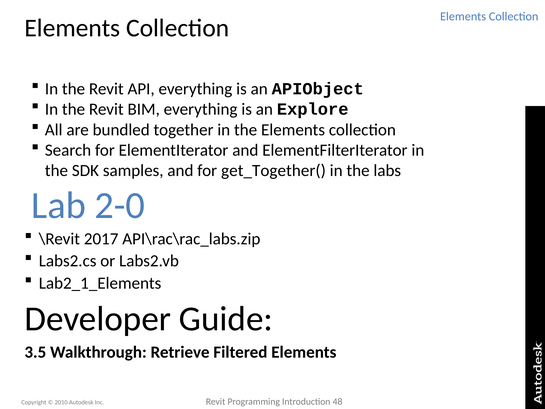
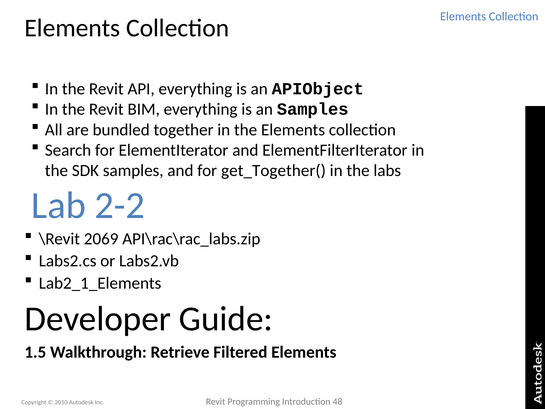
an Explore: Explore -> Samples
2-0: 2-0 -> 2-2
2017: 2017 -> 2069
3.5: 3.5 -> 1.5
